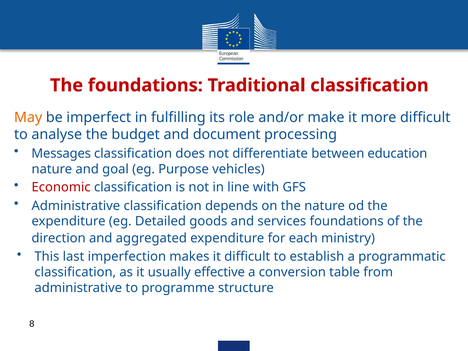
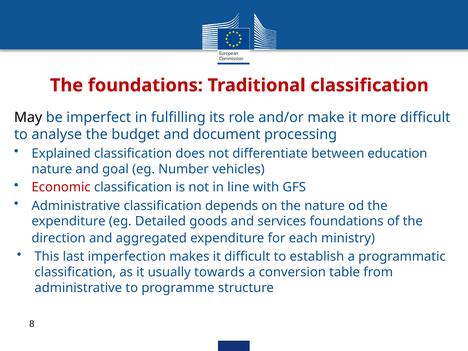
May colour: orange -> black
Messages: Messages -> Explained
Purpose: Purpose -> Number
effective: effective -> towards
